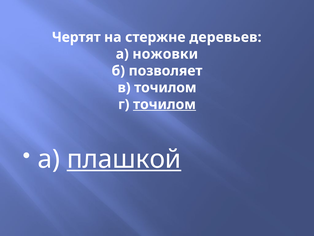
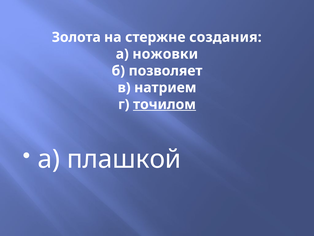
Чертят: Чертят -> Золота
деревьев: деревьев -> создания
в точилом: точилом -> натрием
плашкой underline: present -> none
